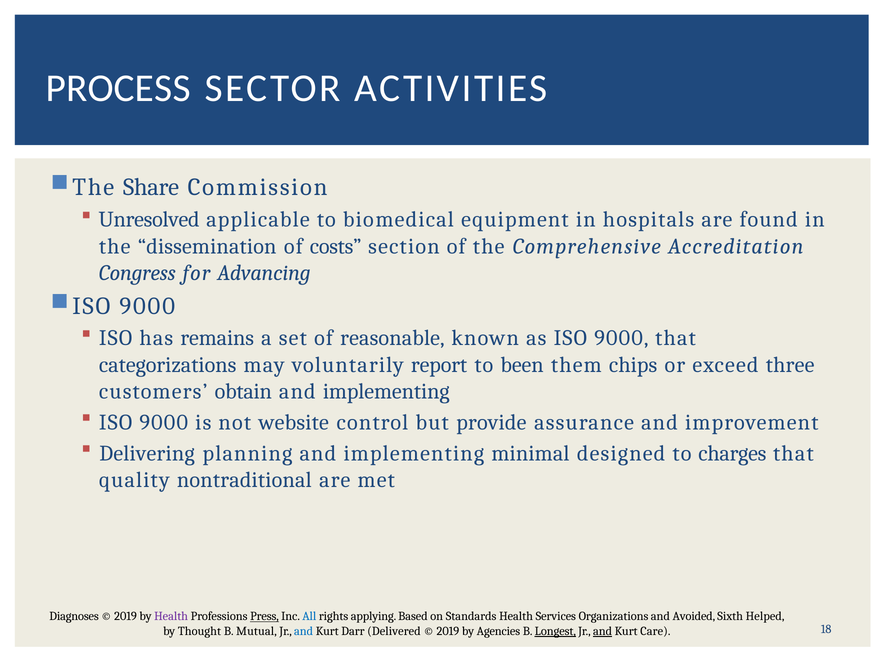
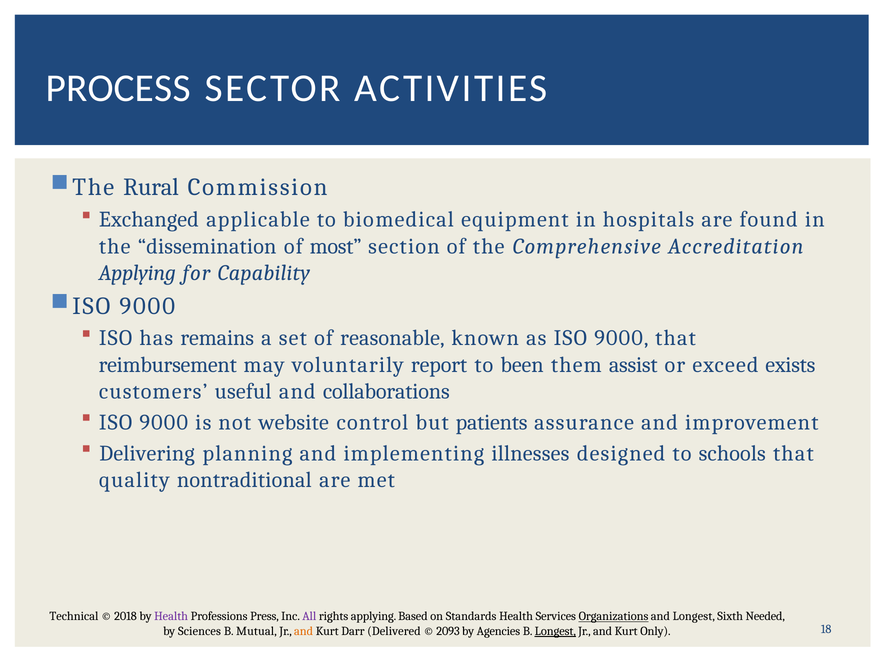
Share: Share -> Rural
Unresolved: Unresolved -> Exchanged
costs: costs -> most
Congress at (137, 273): Congress -> Applying
Advancing: Advancing -> Capability
categorizations: categorizations -> reimbursement
chips: chips -> assist
three: three -> exists
obtain: obtain -> useful
implementing at (386, 392): implementing -> collaborations
provide: provide -> patients
minimal: minimal -> illnesses
charges: charges -> schools
Diagnoses: Diagnoses -> Technical
2019 at (125, 617): 2019 -> 2018
Press underline: present -> none
All colour: blue -> purple
Organizations underline: none -> present
and Avoided: Avoided -> Longest
Helped: Helped -> Needed
Thought: Thought -> Sciences
and at (304, 632) colour: blue -> orange
2019 at (448, 632): 2019 -> 2093
and at (603, 632) underline: present -> none
Care: Care -> Only
